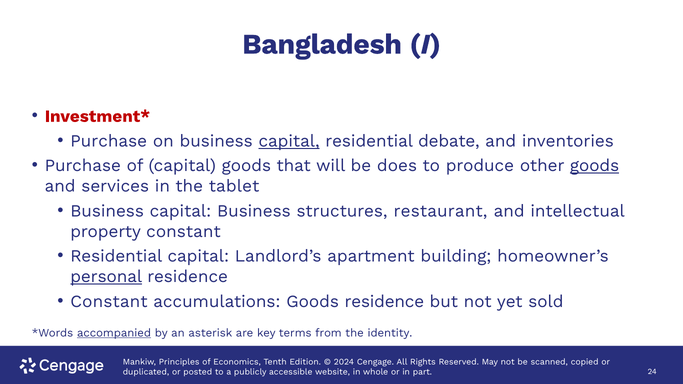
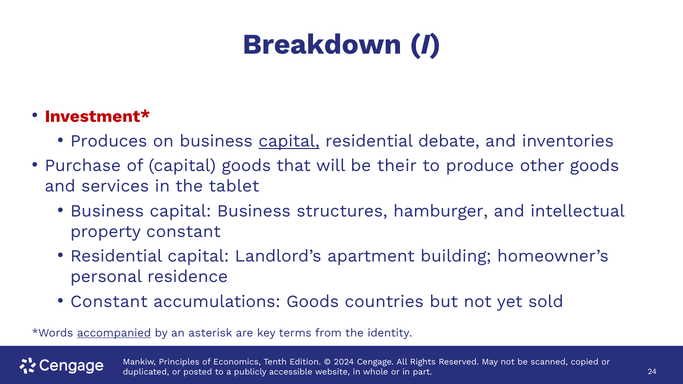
Bangladesh: Bangladesh -> Breakdown
Purchase at (109, 141): Purchase -> Produces
does: does -> their
goods at (595, 166) underline: present -> none
restaurant: restaurant -> hamburger
personal underline: present -> none
Goods residence: residence -> countries
